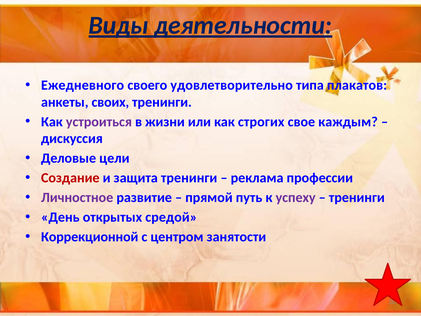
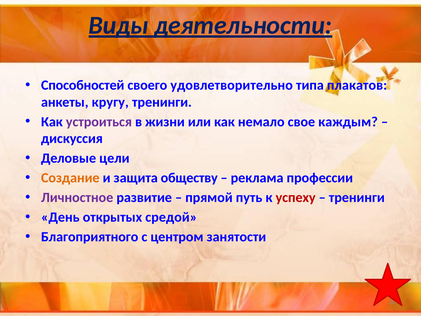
Ежедневного: Ежедневного -> Способностей
своих: своих -> кругу
строгих: строгих -> немало
Создание colour: red -> orange
защита тренинги: тренинги -> обществу
успеху colour: purple -> red
Коррекционной: Коррекционной -> Благоприятного
